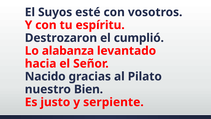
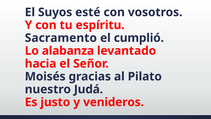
Destrozaron: Destrozaron -> Sacramento
Nacido: Nacido -> Moisés
Bien: Bien -> Judá
serpiente: serpiente -> venideros
